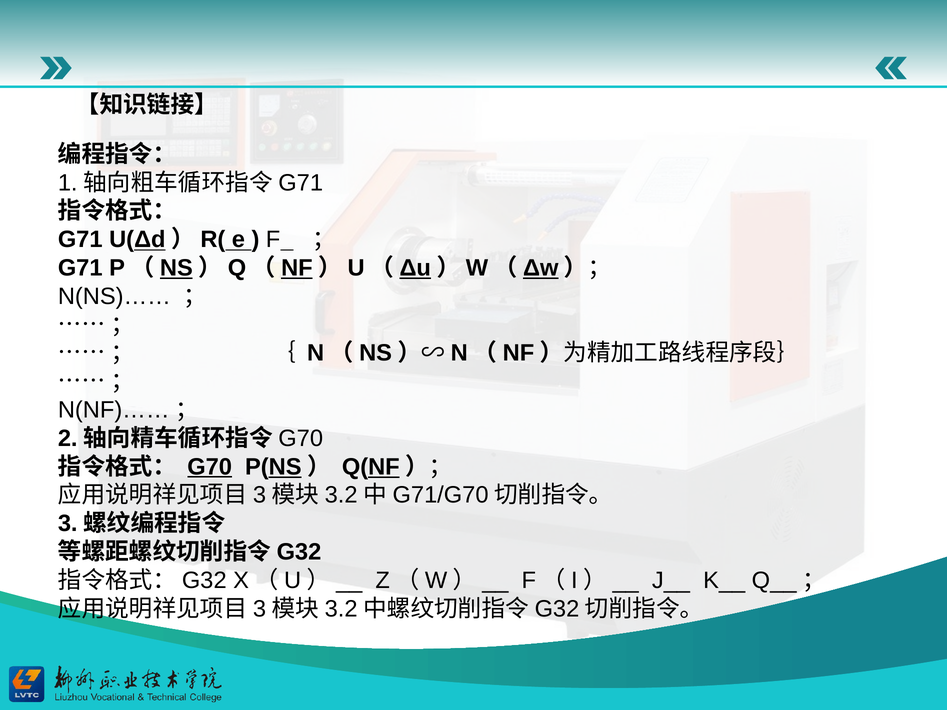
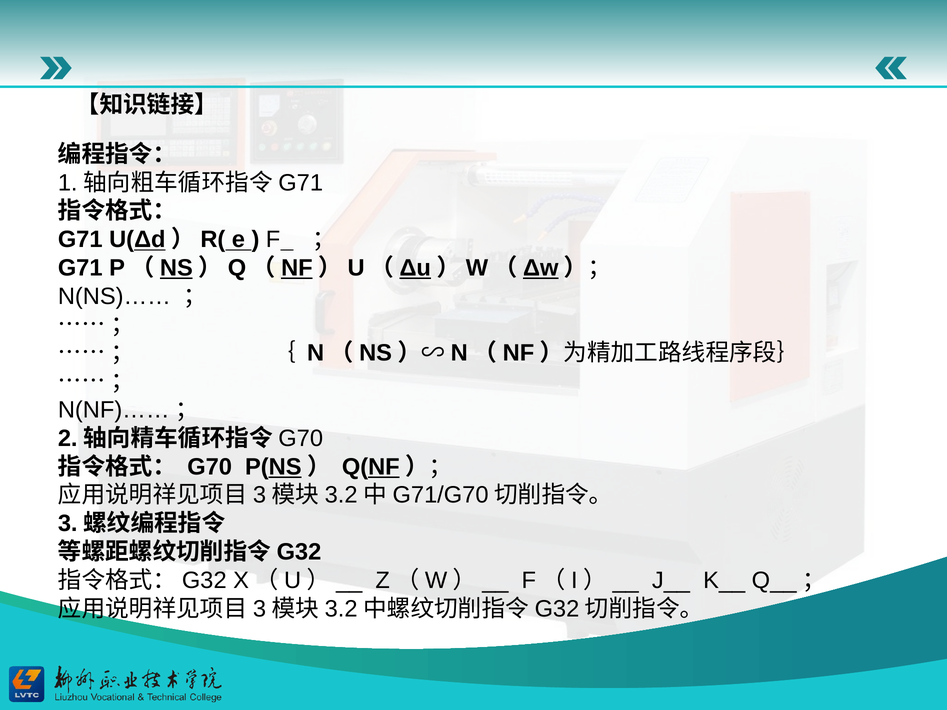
G70 underline: present -> none
